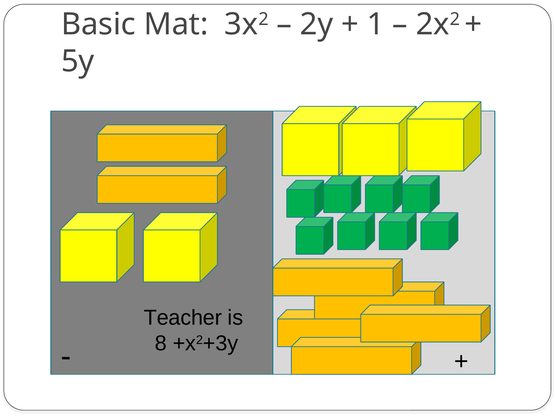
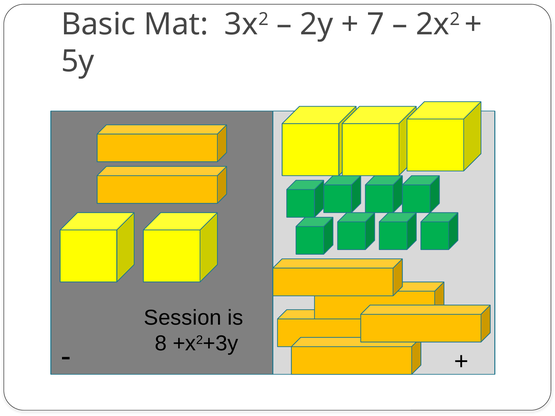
1: 1 -> 7
Teacher: Teacher -> Session
